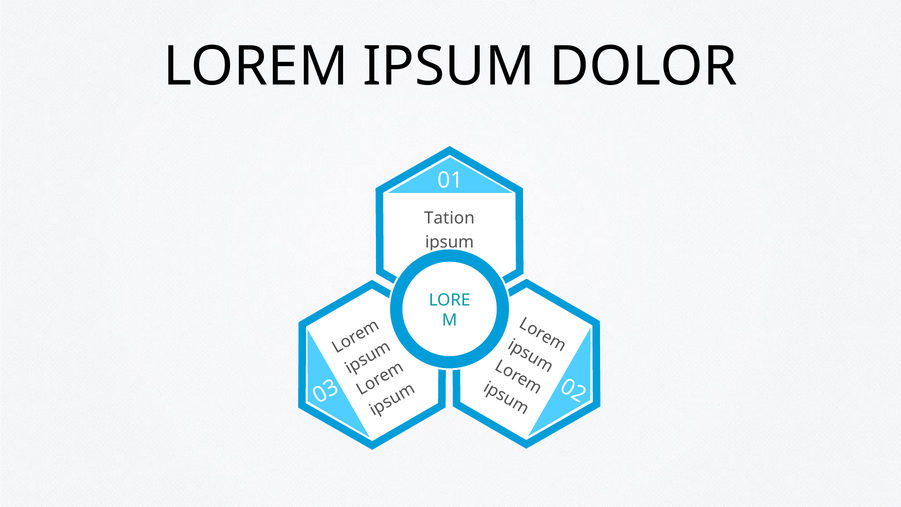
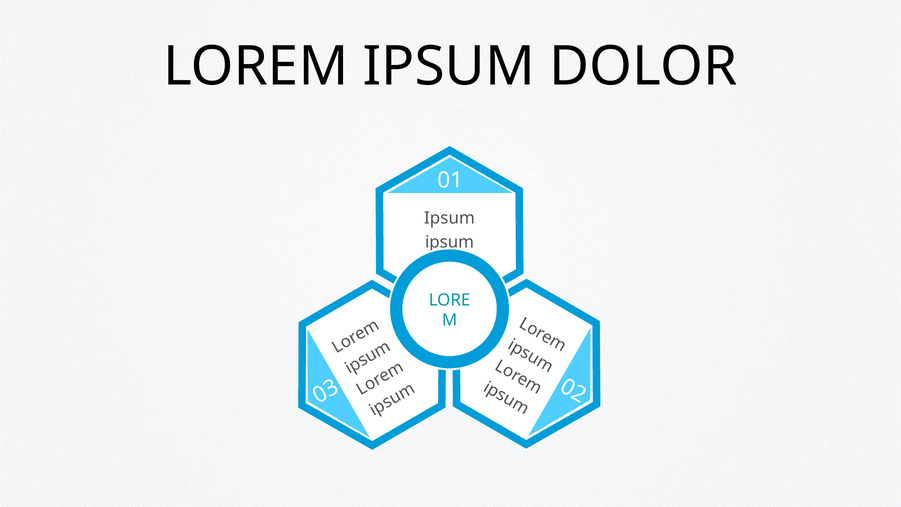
Tation at (449, 218): Tation -> Ipsum
